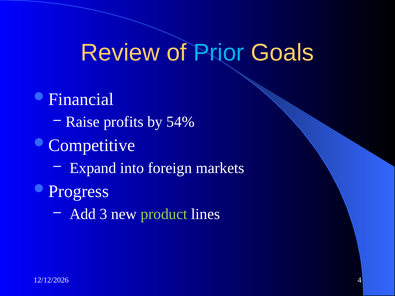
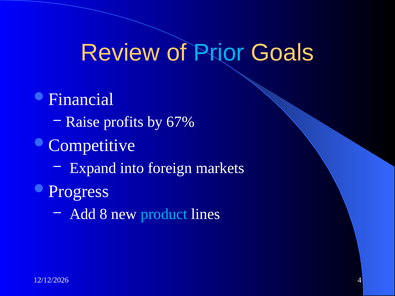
54%: 54% -> 67%
3: 3 -> 8
product colour: light green -> light blue
